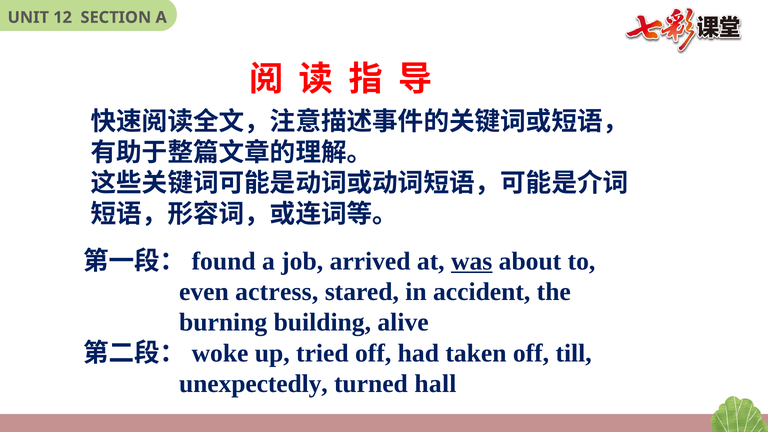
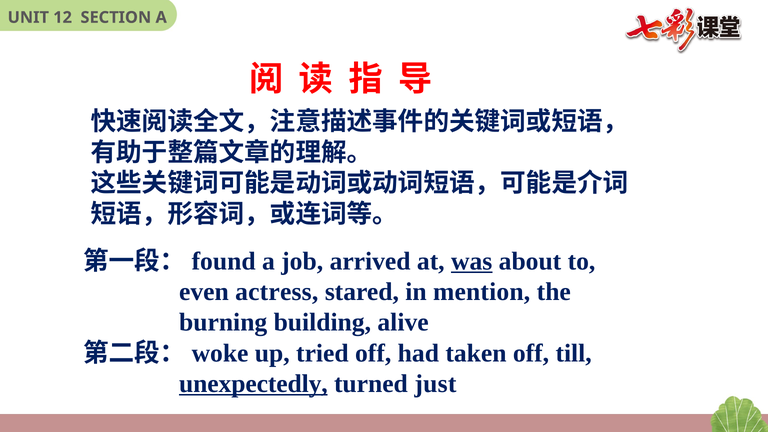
accident: accident -> mention
unexpectedly underline: none -> present
hall: hall -> just
